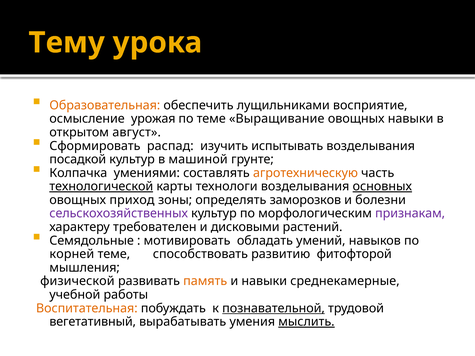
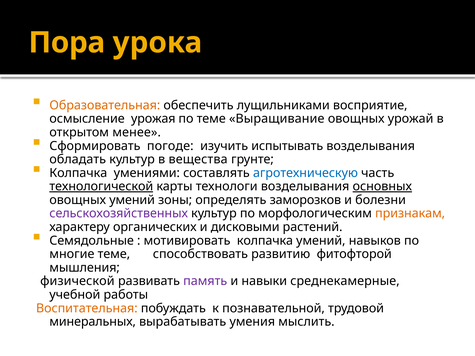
Тему: Тему -> Пора
овощных навыки: навыки -> урожай
август: август -> менее
распад: распад -> погоде
посадкой: посадкой -> обладать
машиной: машиной -> вещества
агротехническую colour: orange -> blue
овощных приход: приход -> умений
признакам colour: purple -> orange
требователен: требователен -> органических
мотивировать обладать: обладать -> колпачка
корней: корней -> многие
память colour: orange -> purple
познавательной underline: present -> none
вегетативный: вегетативный -> минеральных
мыслить underline: present -> none
